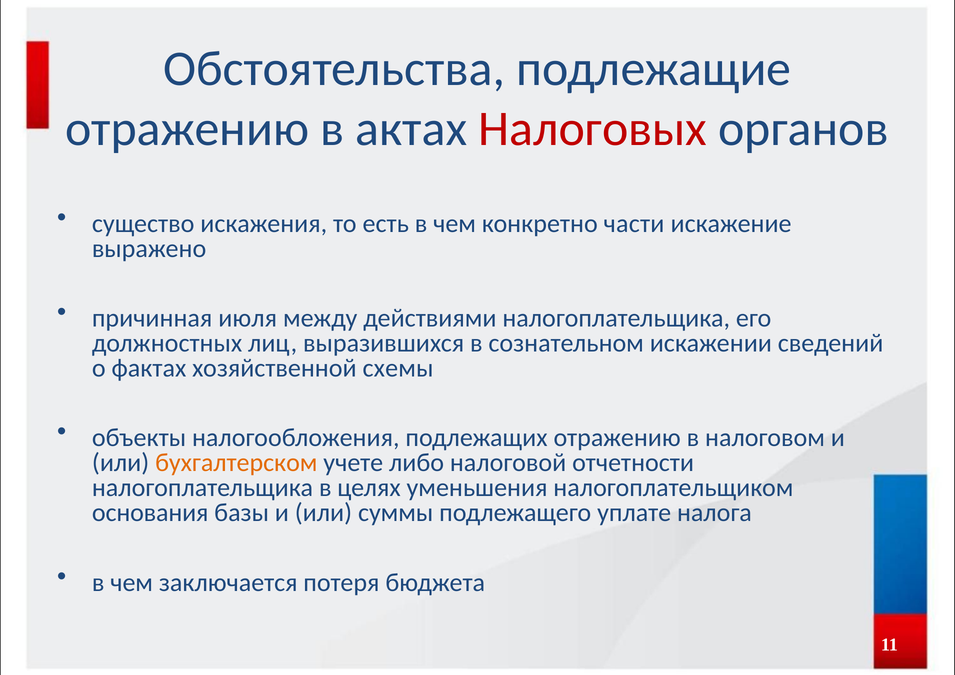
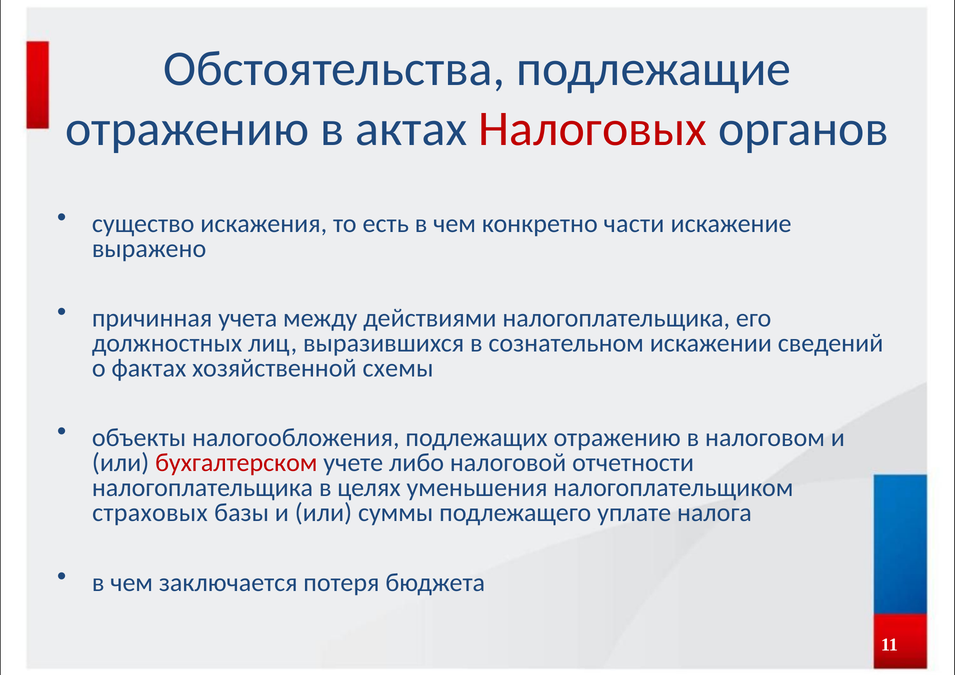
июля: июля -> учета
бухгалтерском colour: orange -> red
основания: основания -> страховых
